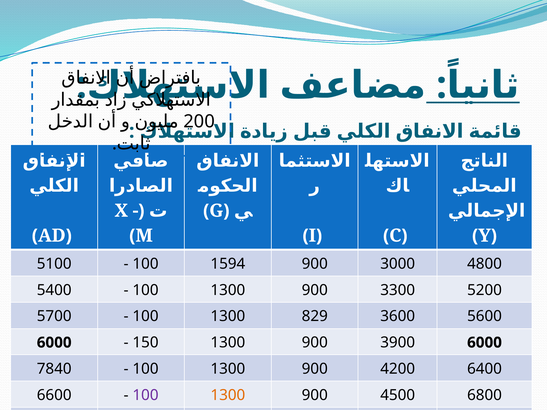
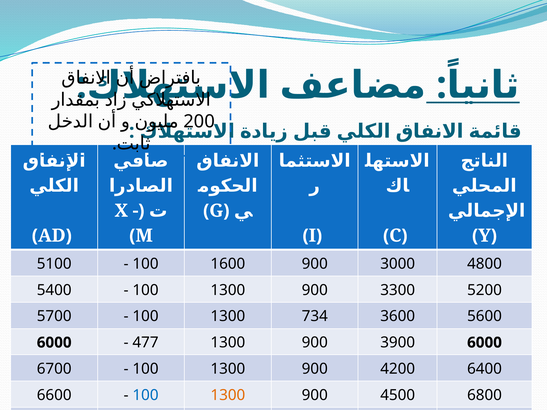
1594: 1594 -> 1600
829: 829 -> 734
150: 150 -> 477
7840: 7840 -> 6700
100 at (145, 395) colour: purple -> blue
